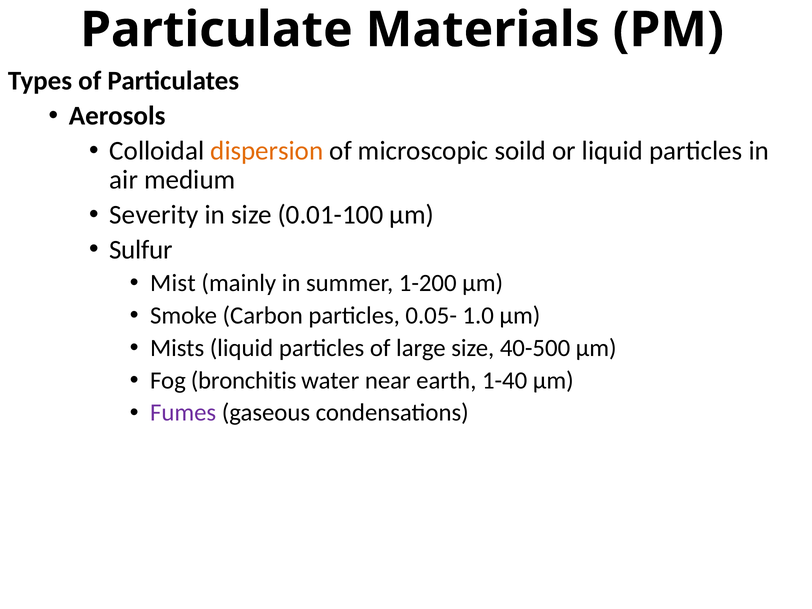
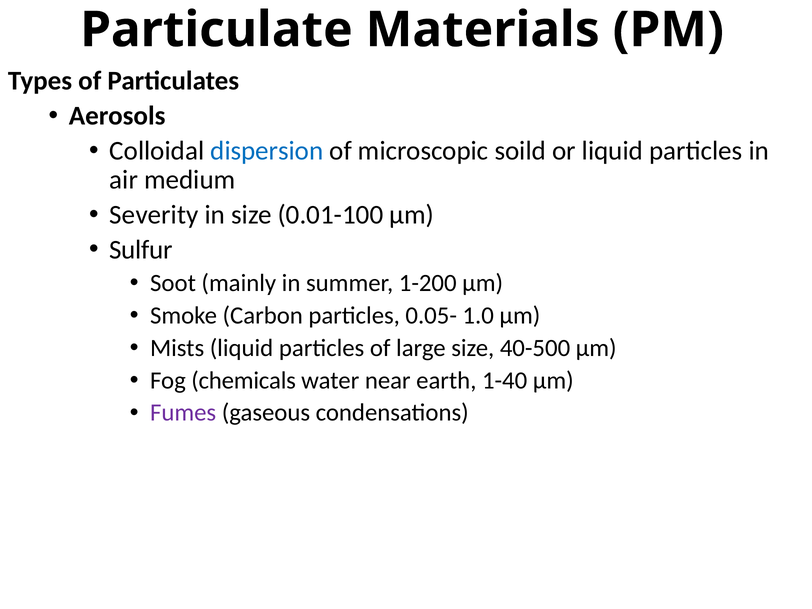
dispersion colour: orange -> blue
Mist: Mist -> Soot
bronchitis: bronchitis -> chemicals
